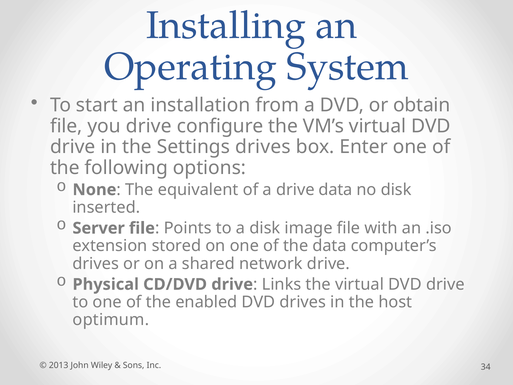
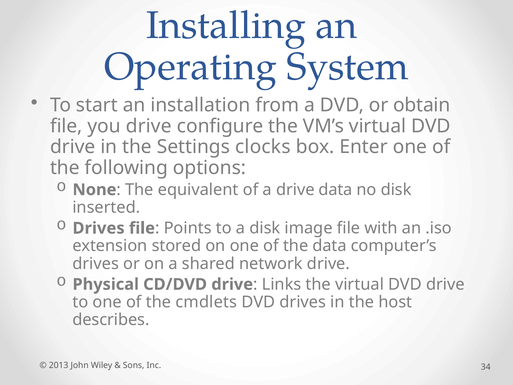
Settings drives: drives -> clocks
Server at (99, 228): Server -> Drives
enabled: enabled -> cmdlets
optimum: optimum -> describes
